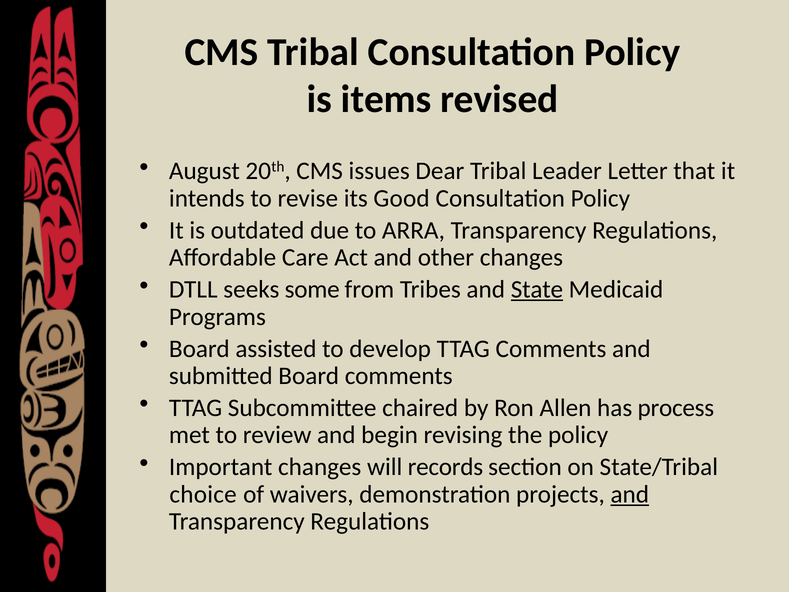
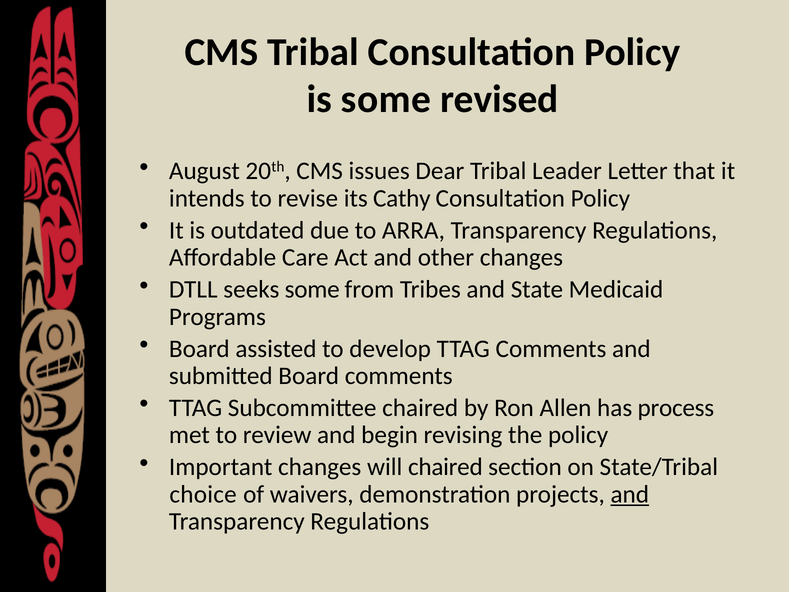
is items: items -> some
Good: Good -> Cathy
State underline: present -> none
will records: records -> chaired
